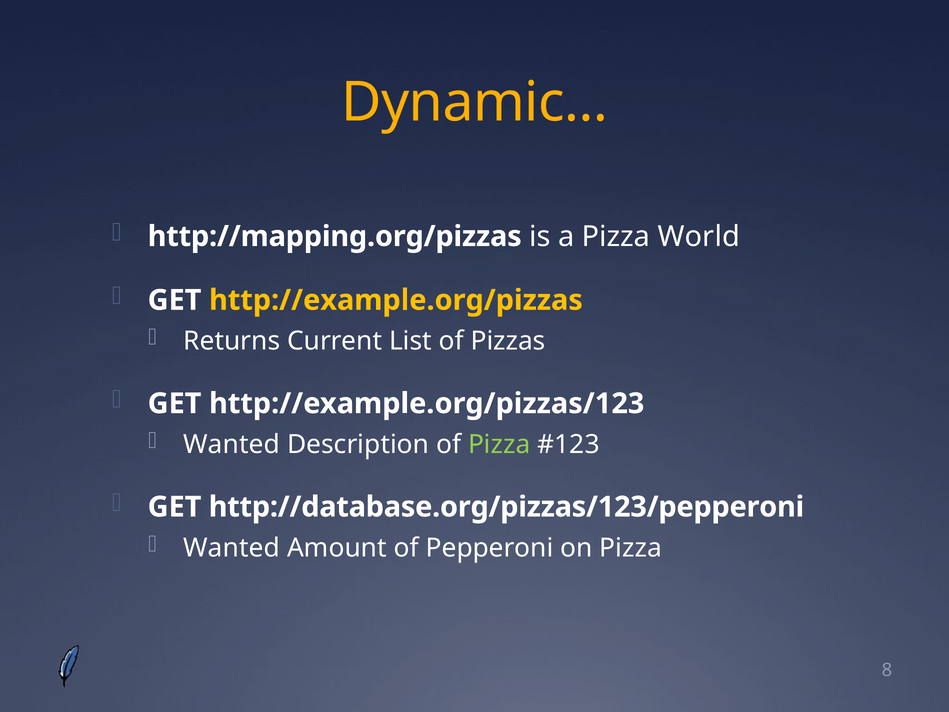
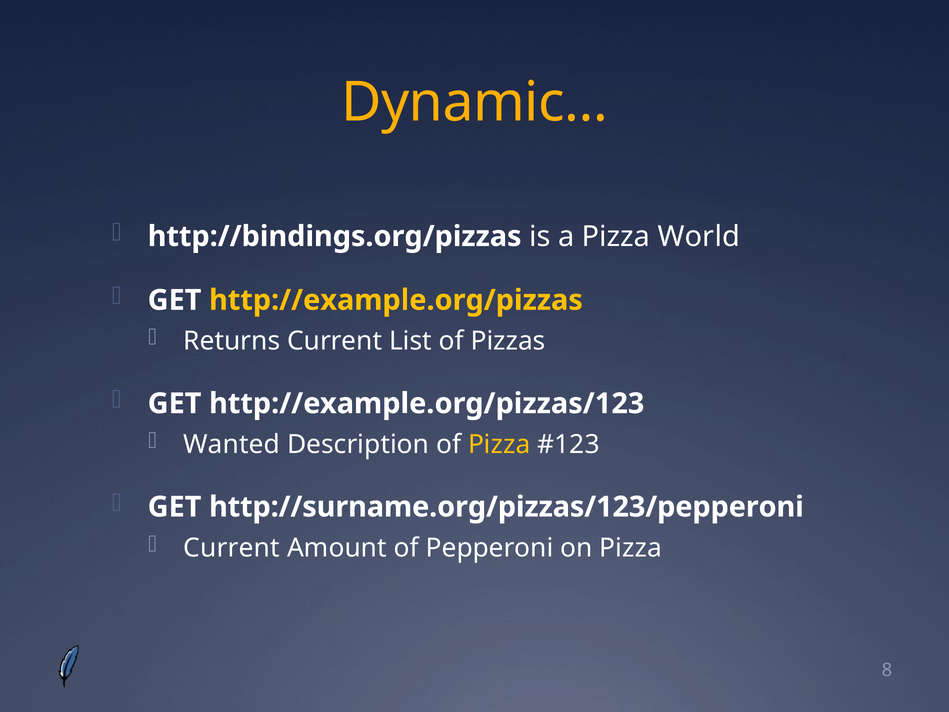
http://mapping.org/pizzas: http://mapping.org/pizzas -> http://bindings.org/pizzas
Pizza at (499, 444) colour: light green -> yellow
http://database.org/pizzas/123/pepperoni: http://database.org/pizzas/123/pepperoni -> http://surname.org/pizzas/123/pepperoni
Wanted at (232, 548): Wanted -> Current
